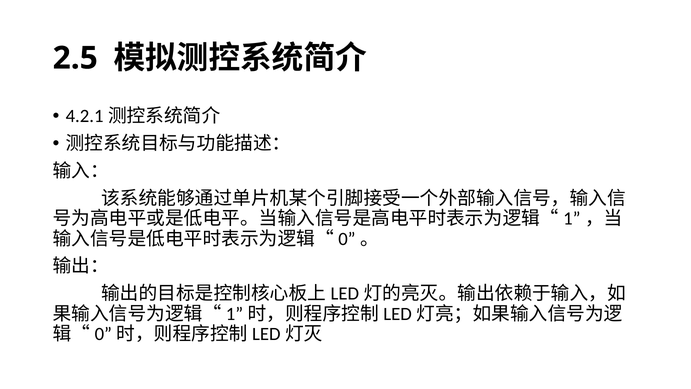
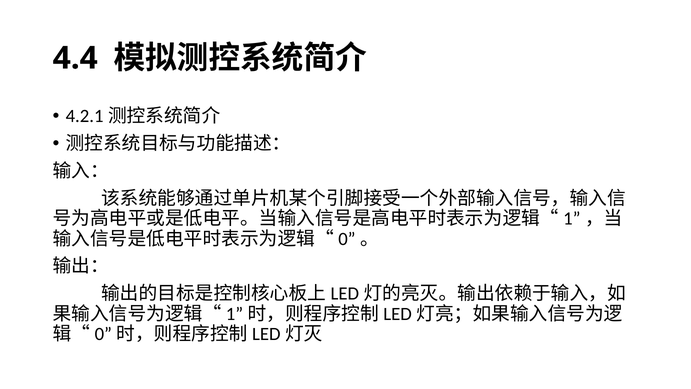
2.5: 2.5 -> 4.4
